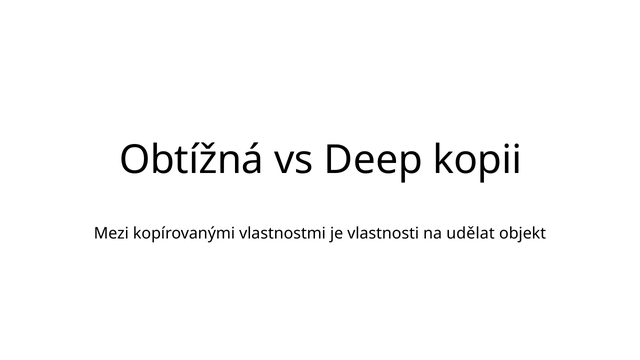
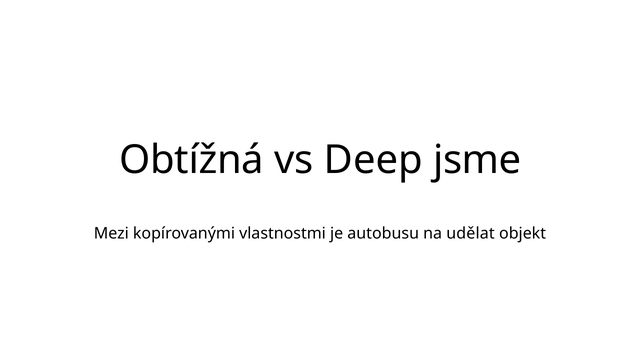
kopii: kopii -> jsme
vlastnosti: vlastnosti -> autobusu
